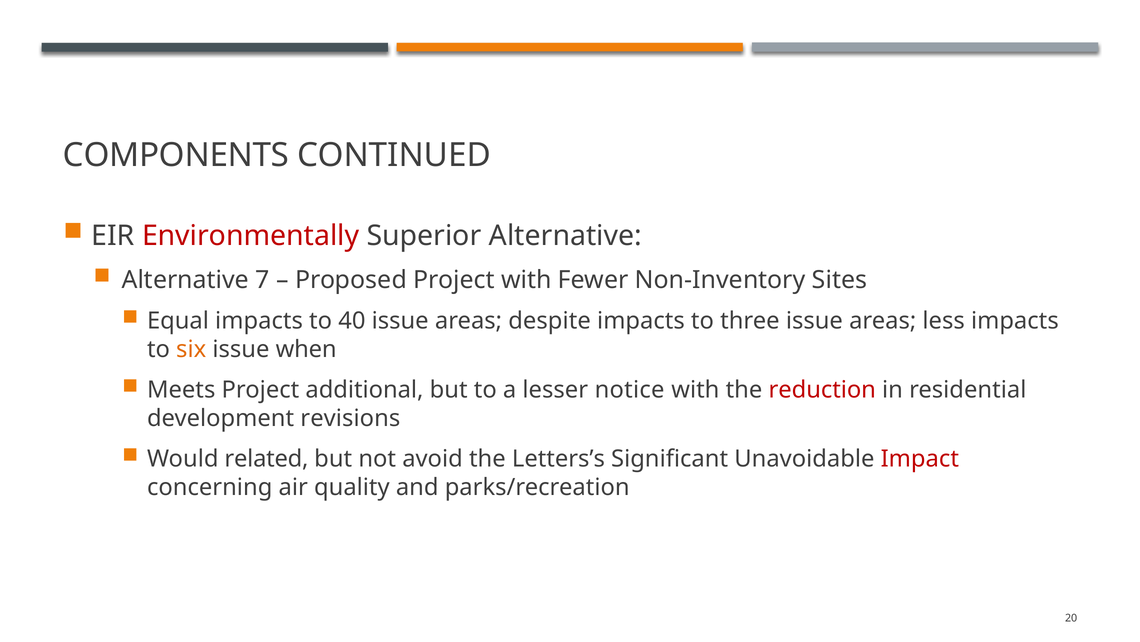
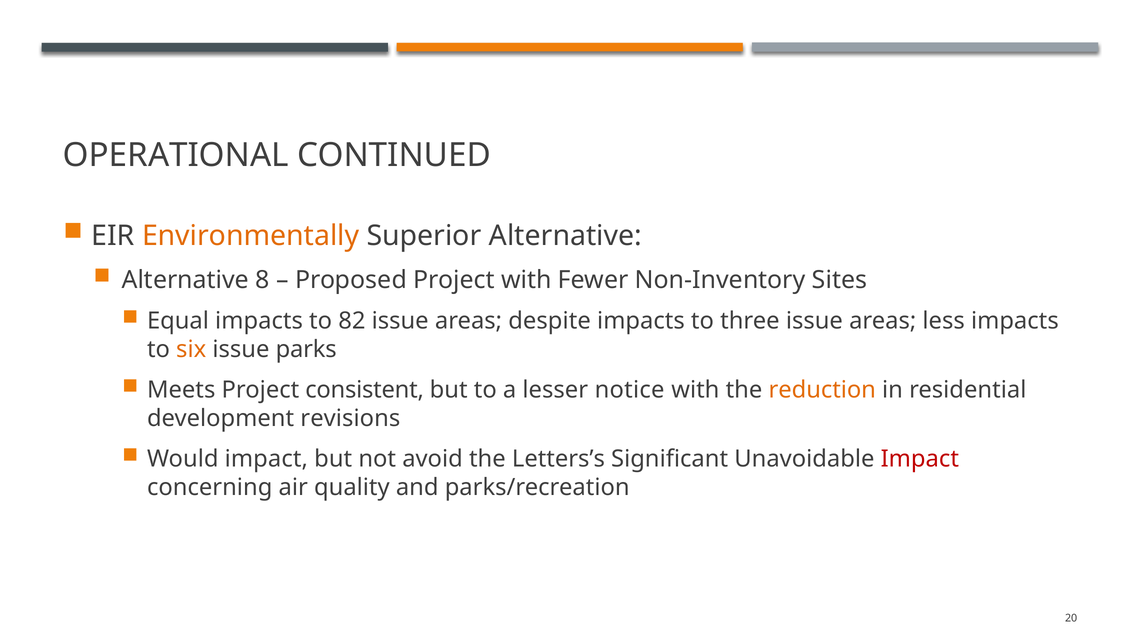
COMPONENTS: COMPONENTS -> OPERATIONAL
Environmentally colour: red -> orange
7: 7 -> 8
40: 40 -> 82
when: when -> parks
additional: additional -> consistent
reduction colour: red -> orange
Would related: related -> impact
